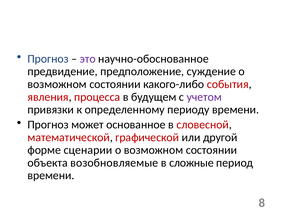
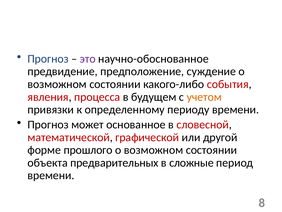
учетом colour: purple -> orange
сценарии: сценарии -> прошлого
возобновляемые: возобновляемые -> предварительных
